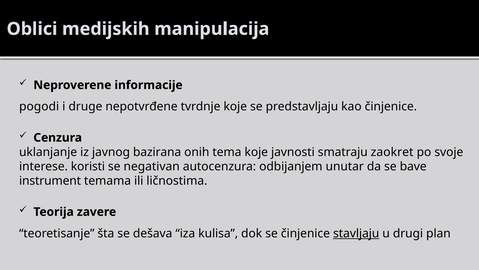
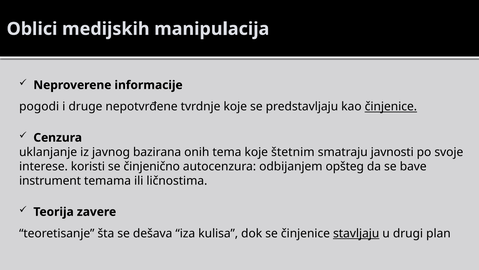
činjenice at (391, 106) underline: none -> present
javnosti: javnosti -> štetnim
zaokret: zaokret -> javnosti
negativan: negativan -> činjenično
unutar: unutar -> opšteg
